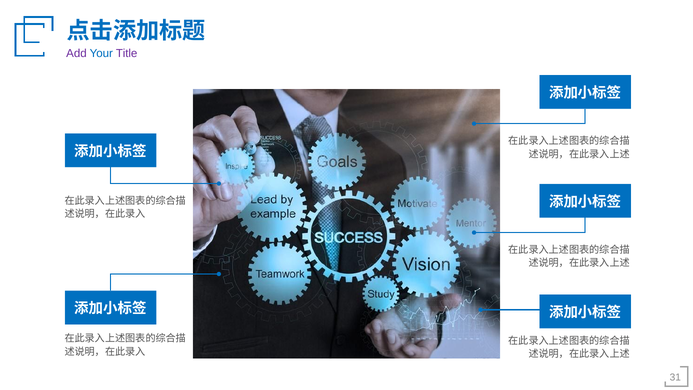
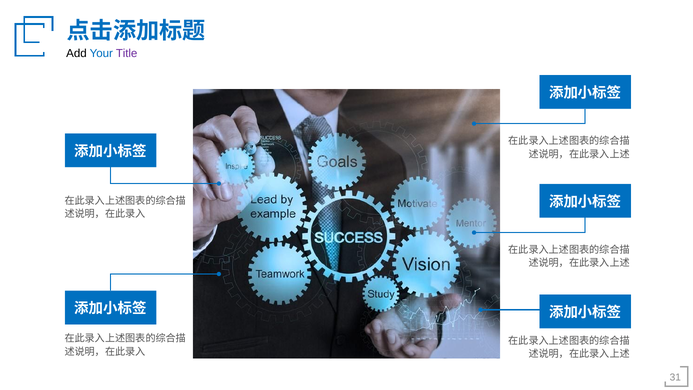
Add colour: purple -> black
